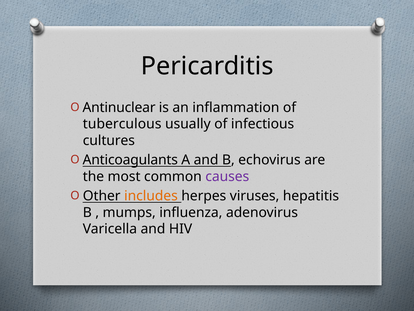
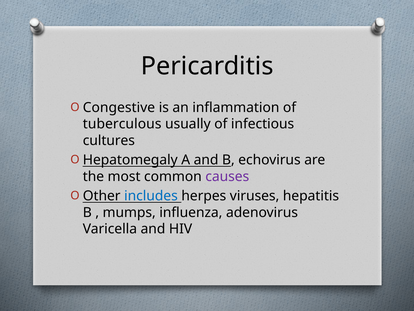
Antinuclear: Antinuclear -> Congestive
Anticoagulants: Anticoagulants -> Hepatomegaly
includes colour: orange -> blue
